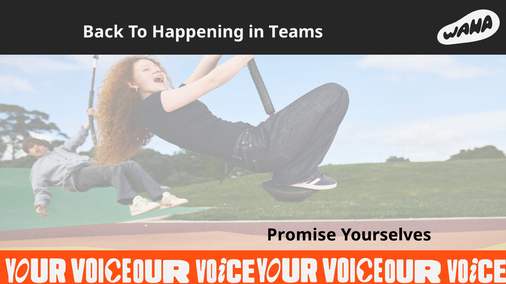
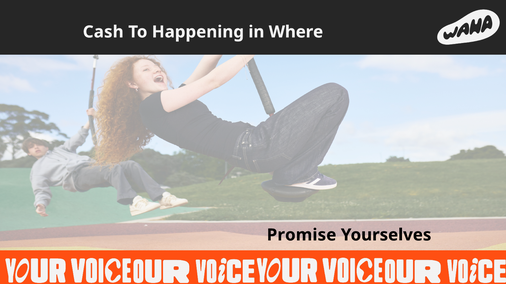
Back: Back -> Cash
Teams: Teams -> Where
